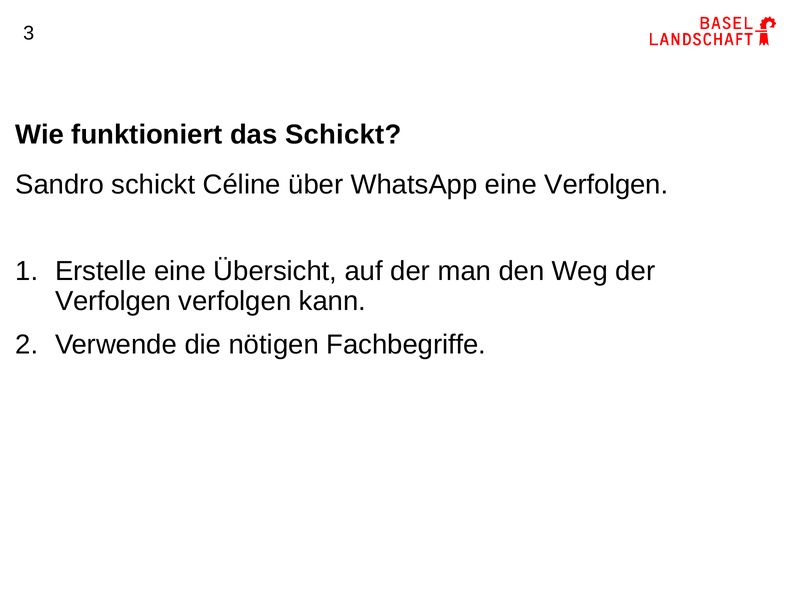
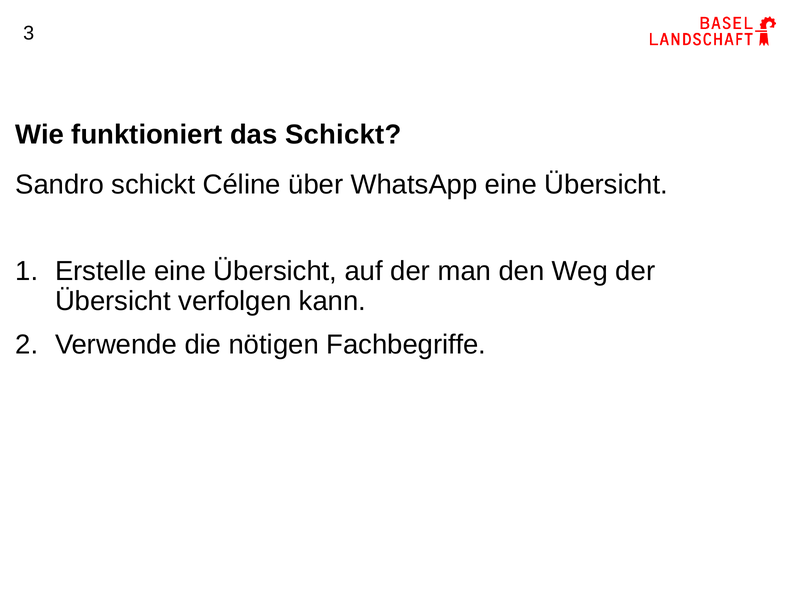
WhatsApp eine Verfolgen: Verfolgen -> Übersicht
Verfolgen at (113, 301): Verfolgen -> Übersicht
